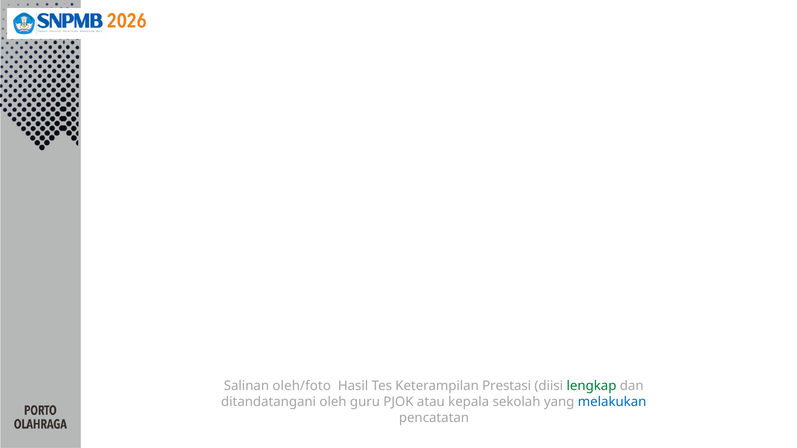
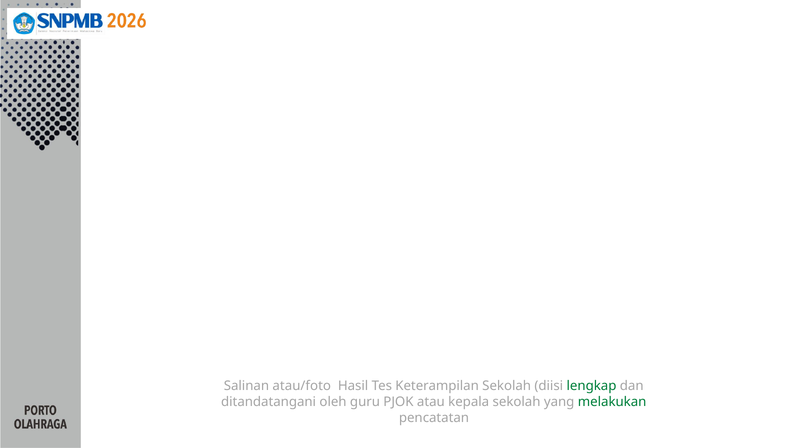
oleh/foto: oleh/foto -> atau/foto
Keterampilan Prestasi: Prestasi -> Sekolah
melakukan colour: blue -> green
